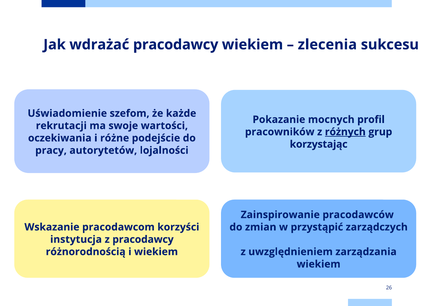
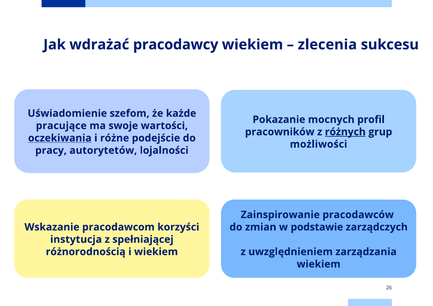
rekrutacji: rekrutacji -> pracujące
oczekiwania underline: none -> present
korzystając: korzystając -> możliwości
przystąpić: przystąpić -> podstawie
z pracodawcy: pracodawcy -> spełniającej
